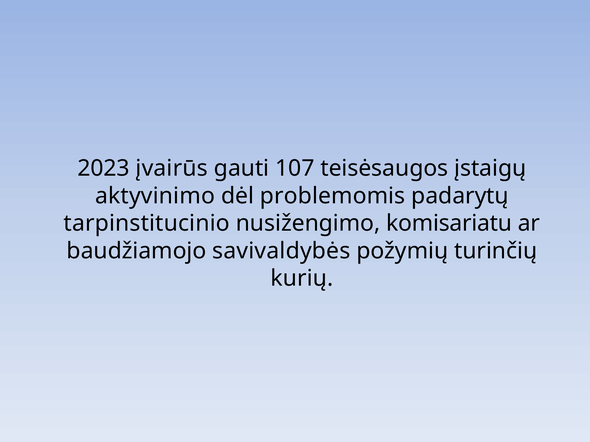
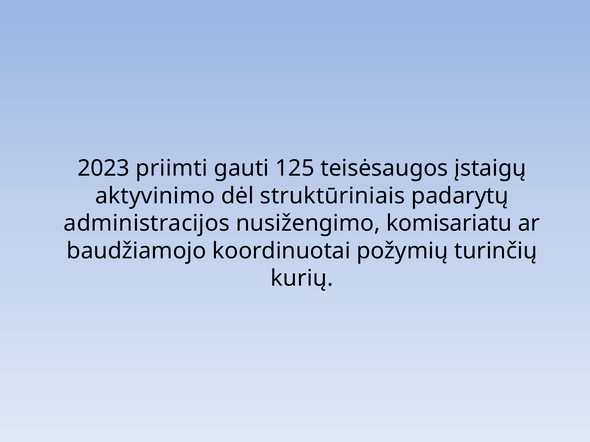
įvairūs: įvairūs -> priimti
107: 107 -> 125
problemomis: problemomis -> struktūriniais
tarpinstitucinio: tarpinstitucinio -> administracijos
savivaldybės: savivaldybės -> koordinuotai
